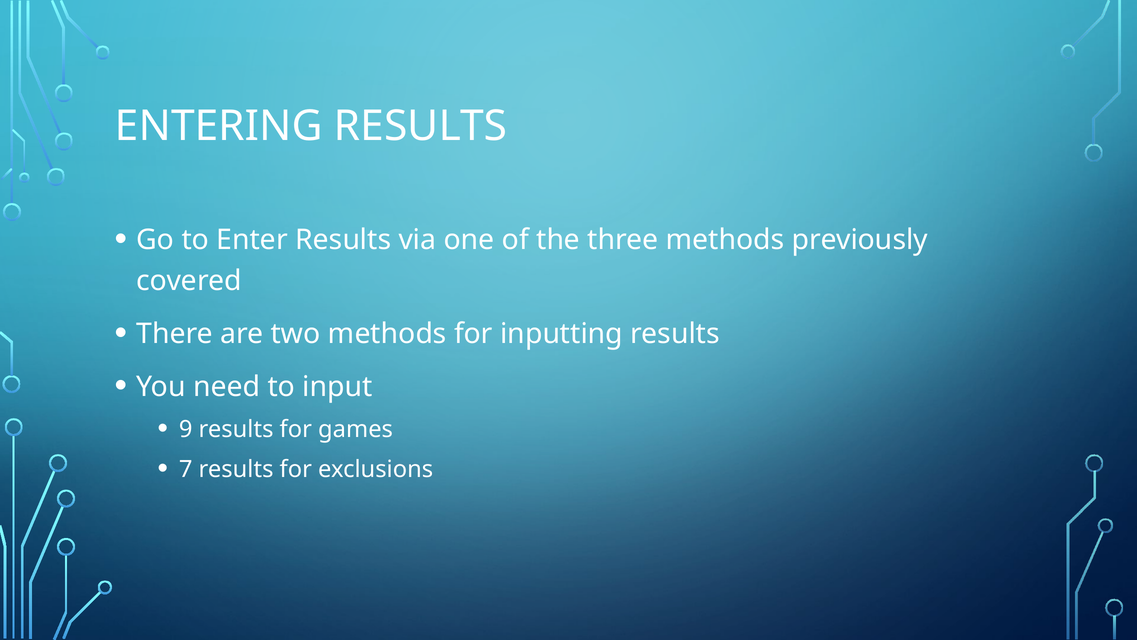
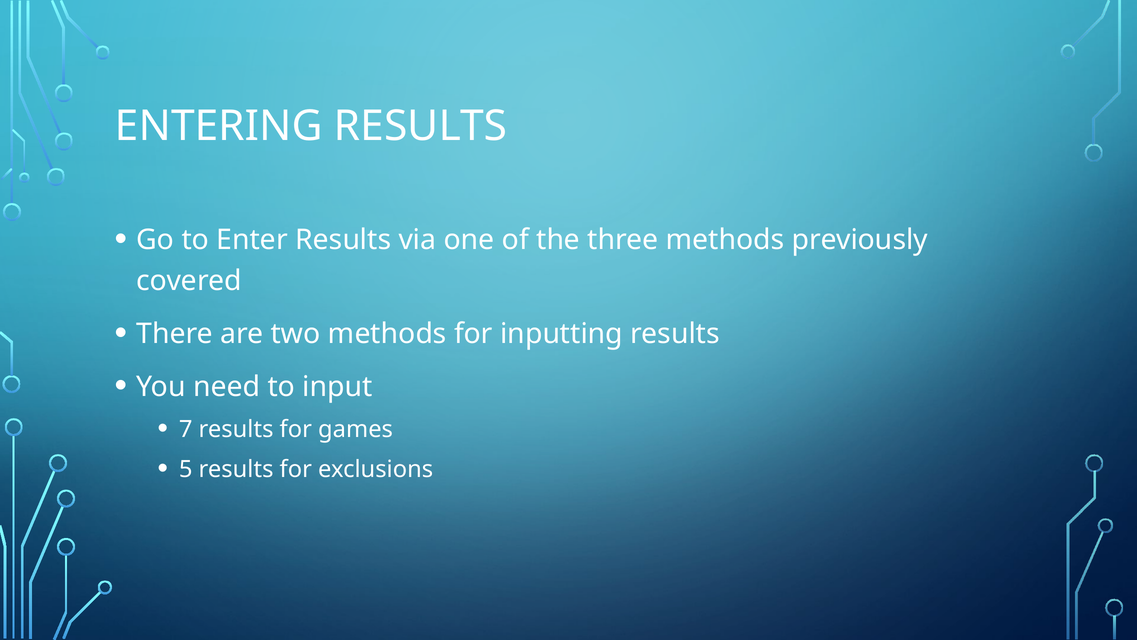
9: 9 -> 7
7: 7 -> 5
